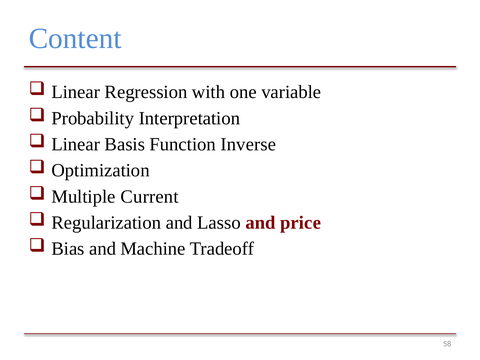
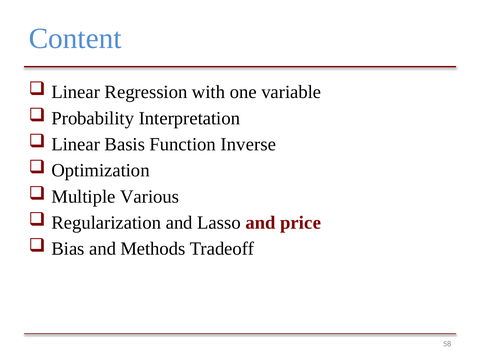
Current: Current -> Various
Machine: Machine -> Methods
